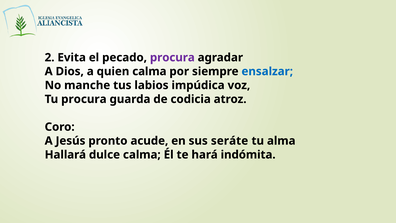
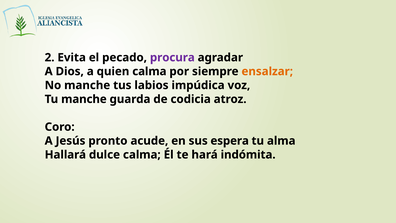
ensalzar colour: blue -> orange
Tu procura: procura -> manche
seráte: seráte -> espera
